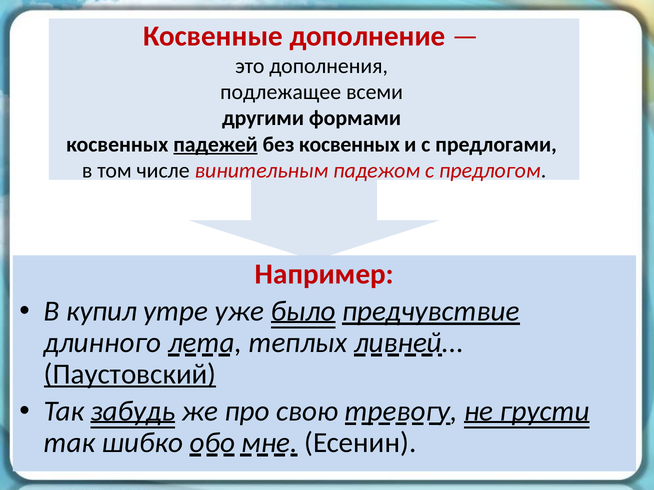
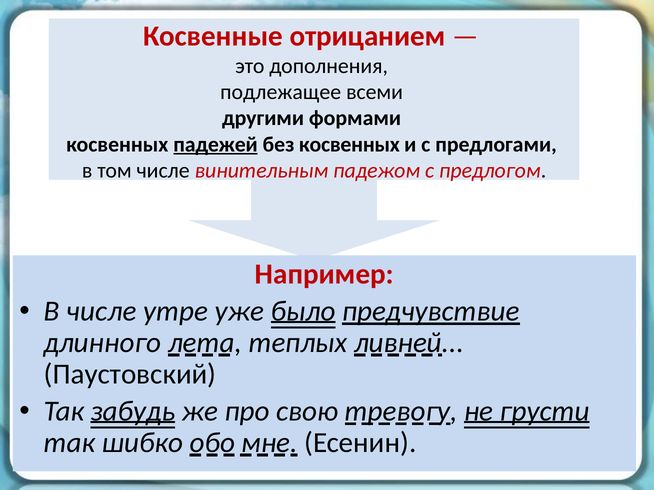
дополнение: дополнение -> отрицанием
В купил: купил -> числе
Паустовский underline: present -> none
